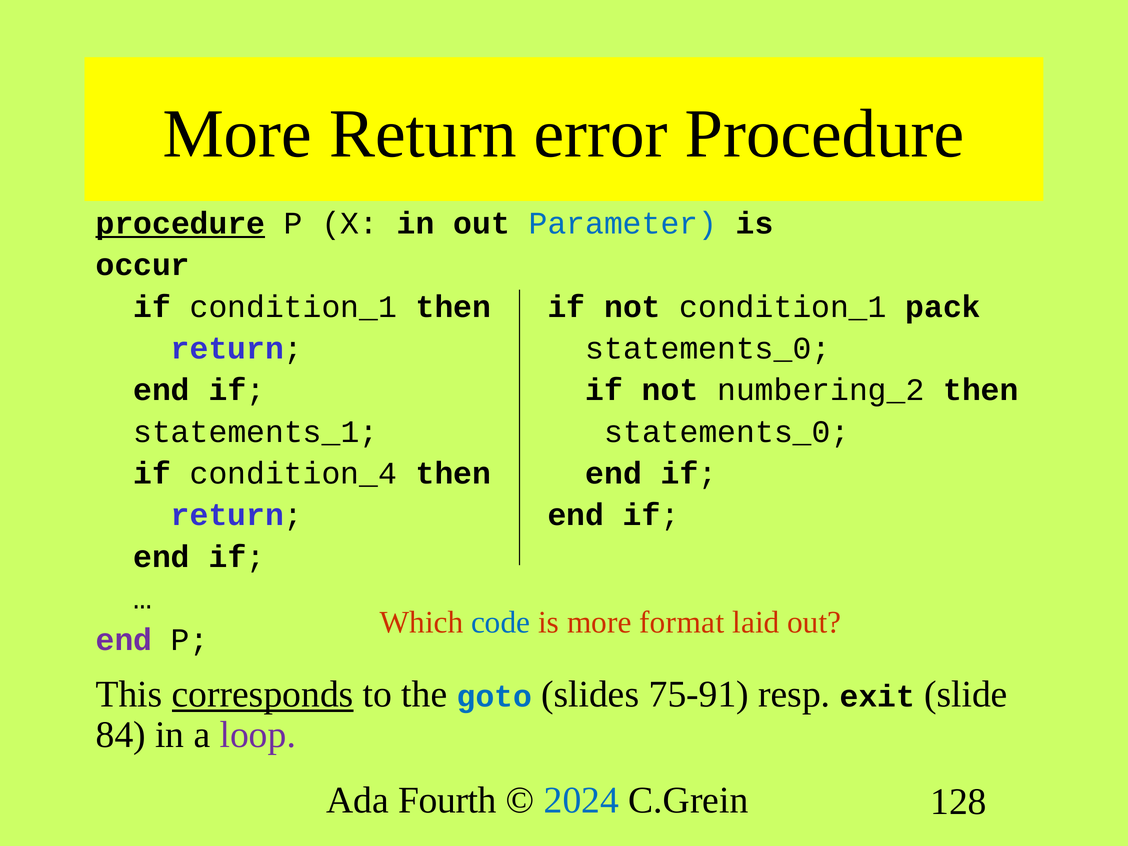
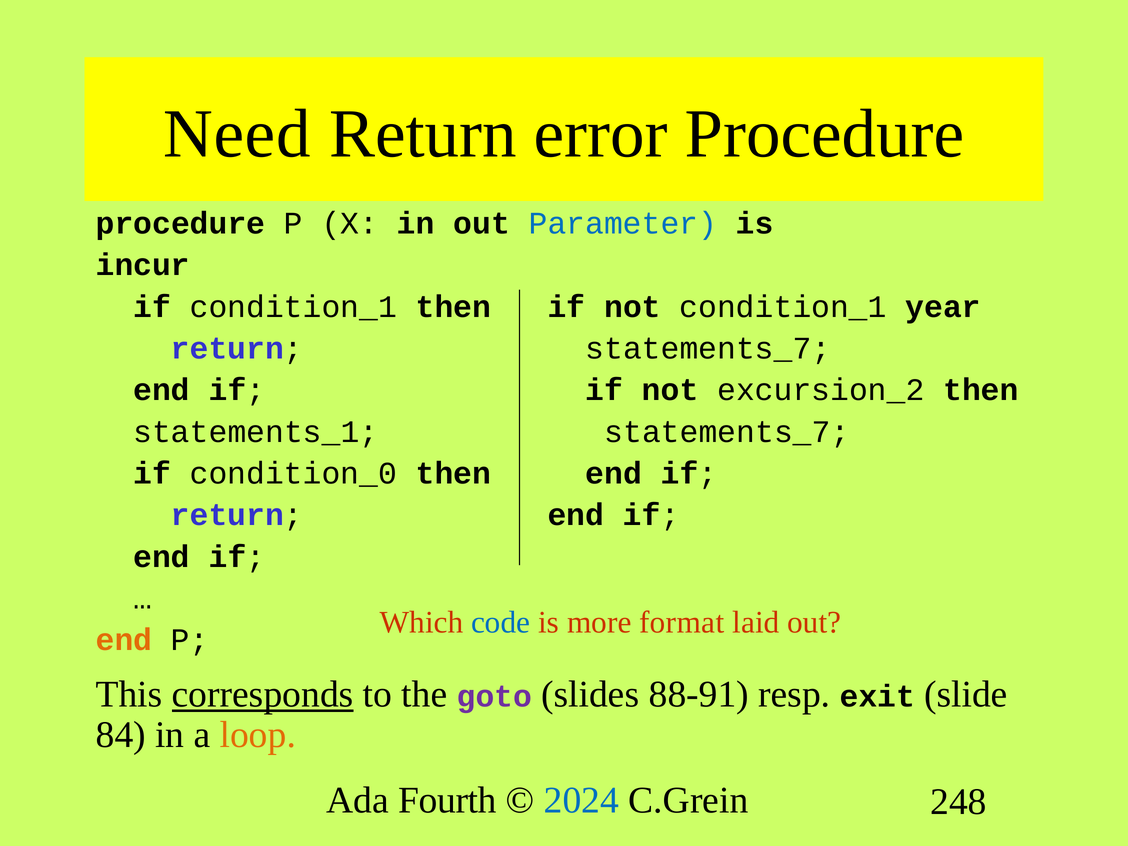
More at (237, 134): More -> Need
procedure at (180, 223) underline: present -> none
occur: occur -> incur
pack: pack -> year
return statements_0: statements_0 -> statements_7
numbering_2: numbering_2 -> excursion_2
statements_1 statements_0: statements_0 -> statements_7
condition_4: condition_4 -> condition_0
end at (124, 640) colour: purple -> orange
goto colour: blue -> purple
75-91: 75-91 -> 88-91
loop colour: purple -> orange
128: 128 -> 248
